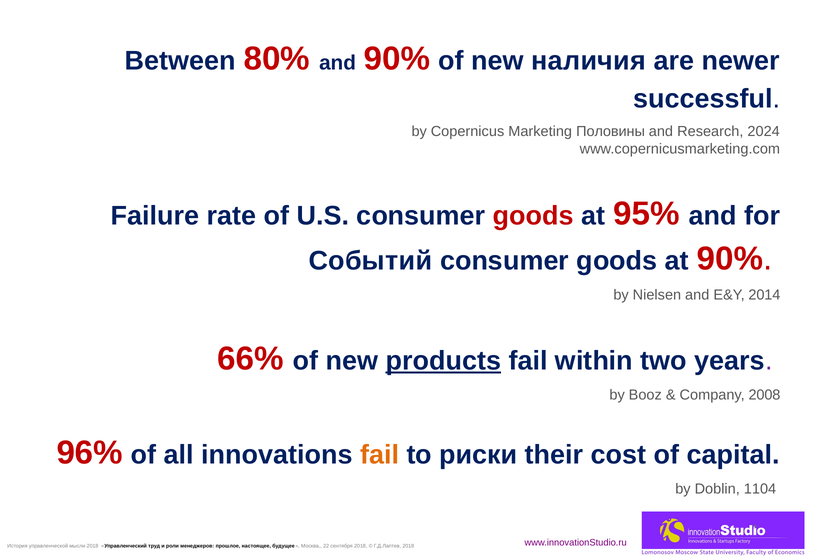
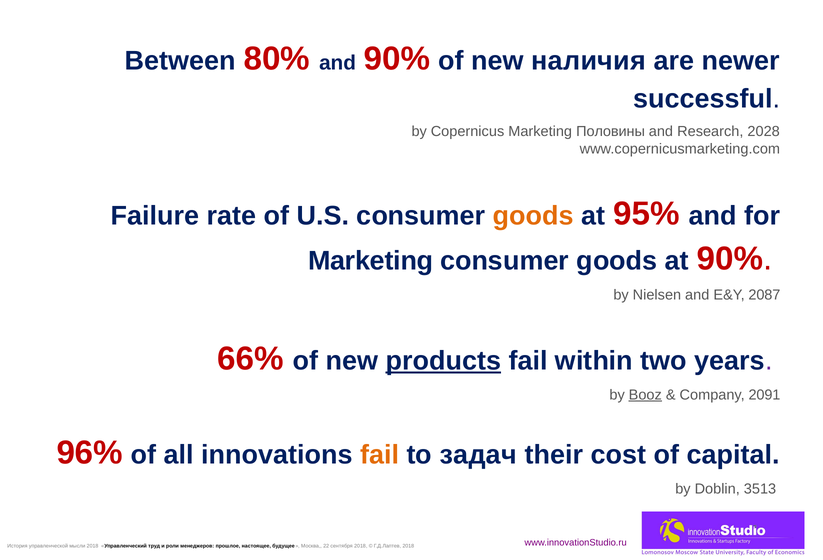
2024: 2024 -> 2028
goods at (533, 216) colour: red -> orange
Событий at (370, 261): Событий -> Marketing
2014: 2014 -> 2087
Booz underline: none -> present
2008: 2008 -> 2091
риски: риски -> задач
1104: 1104 -> 3513
